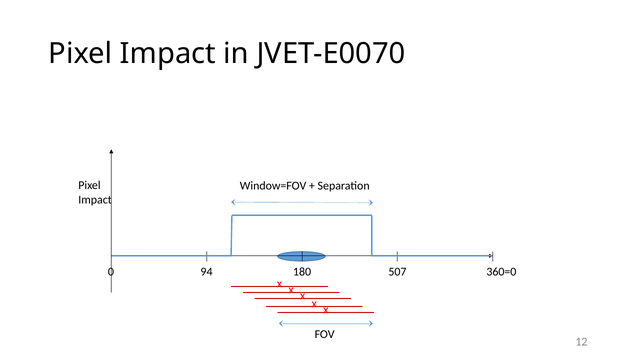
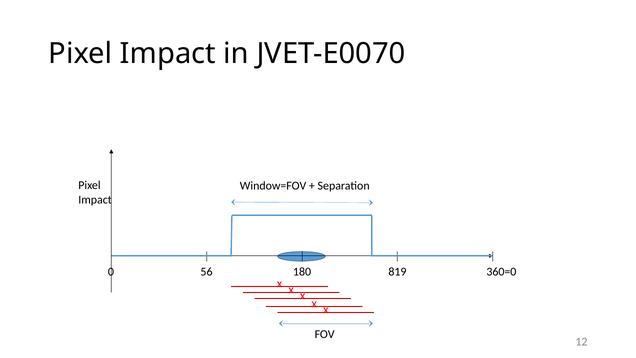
94: 94 -> 56
507: 507 -> 819
